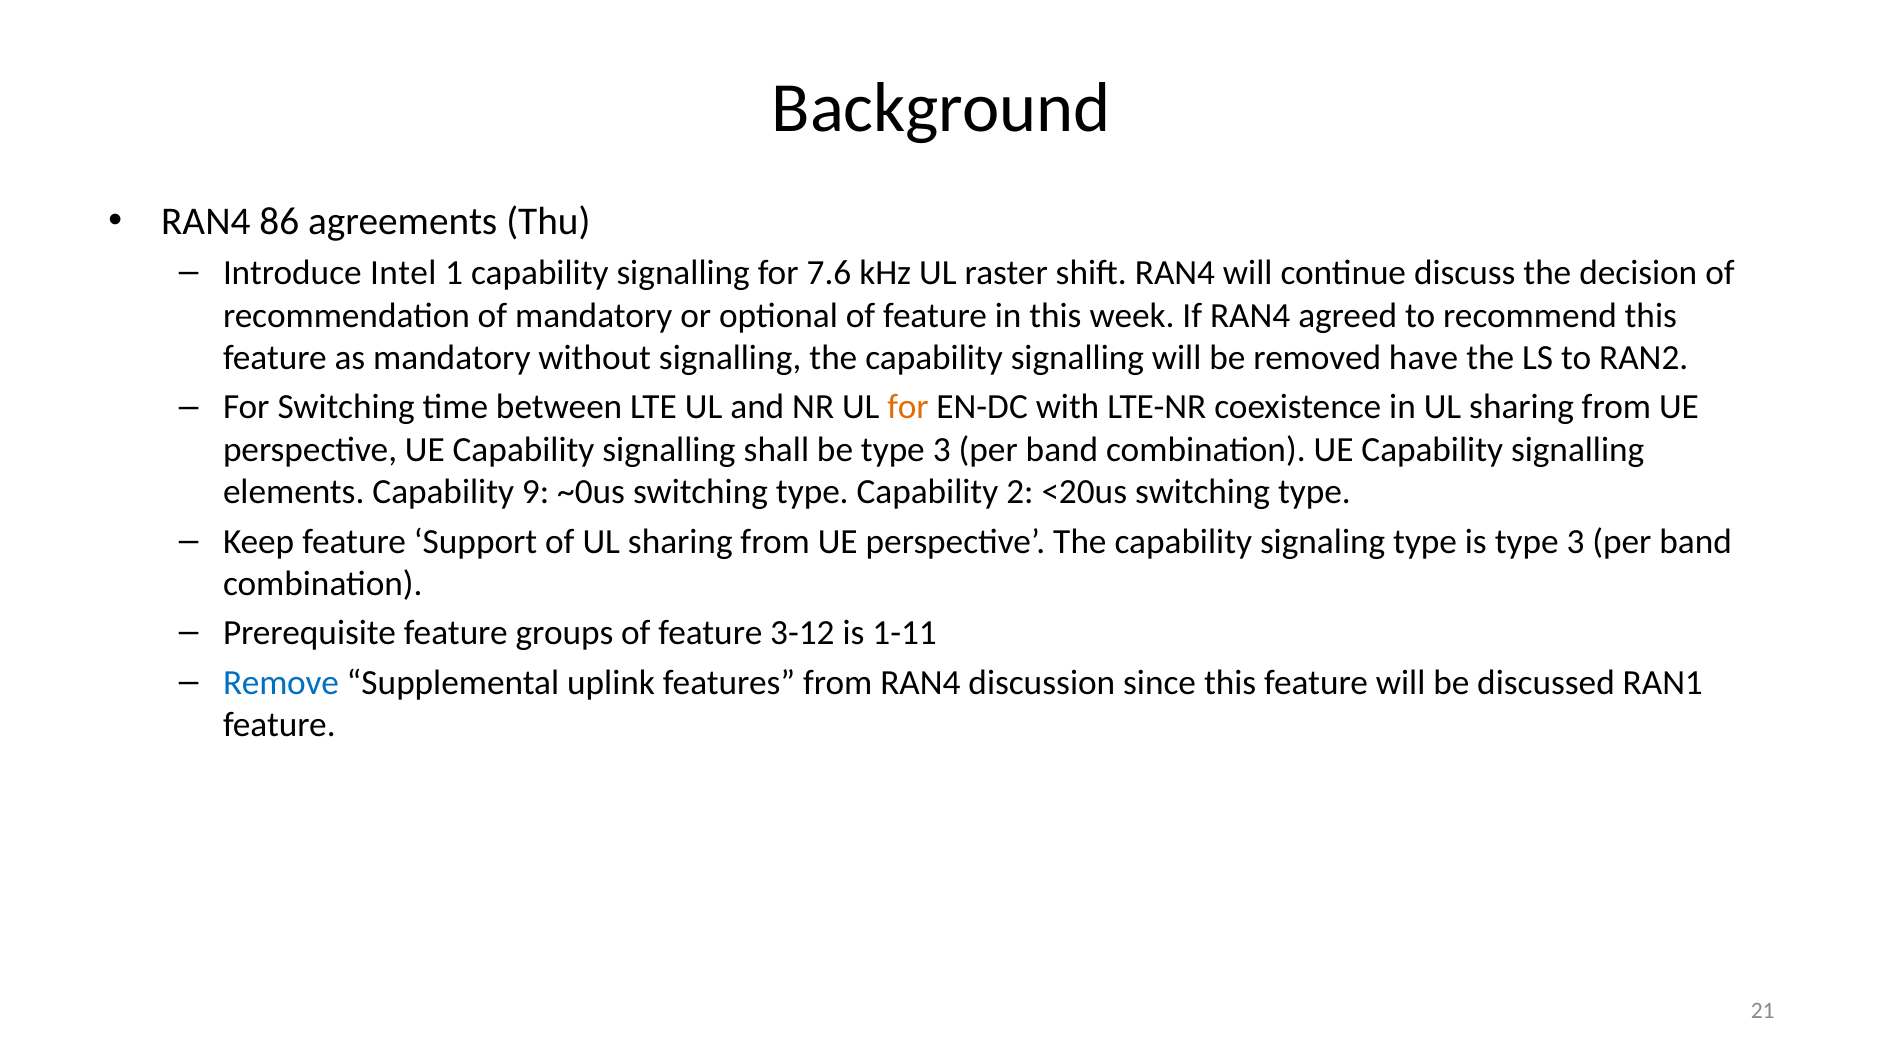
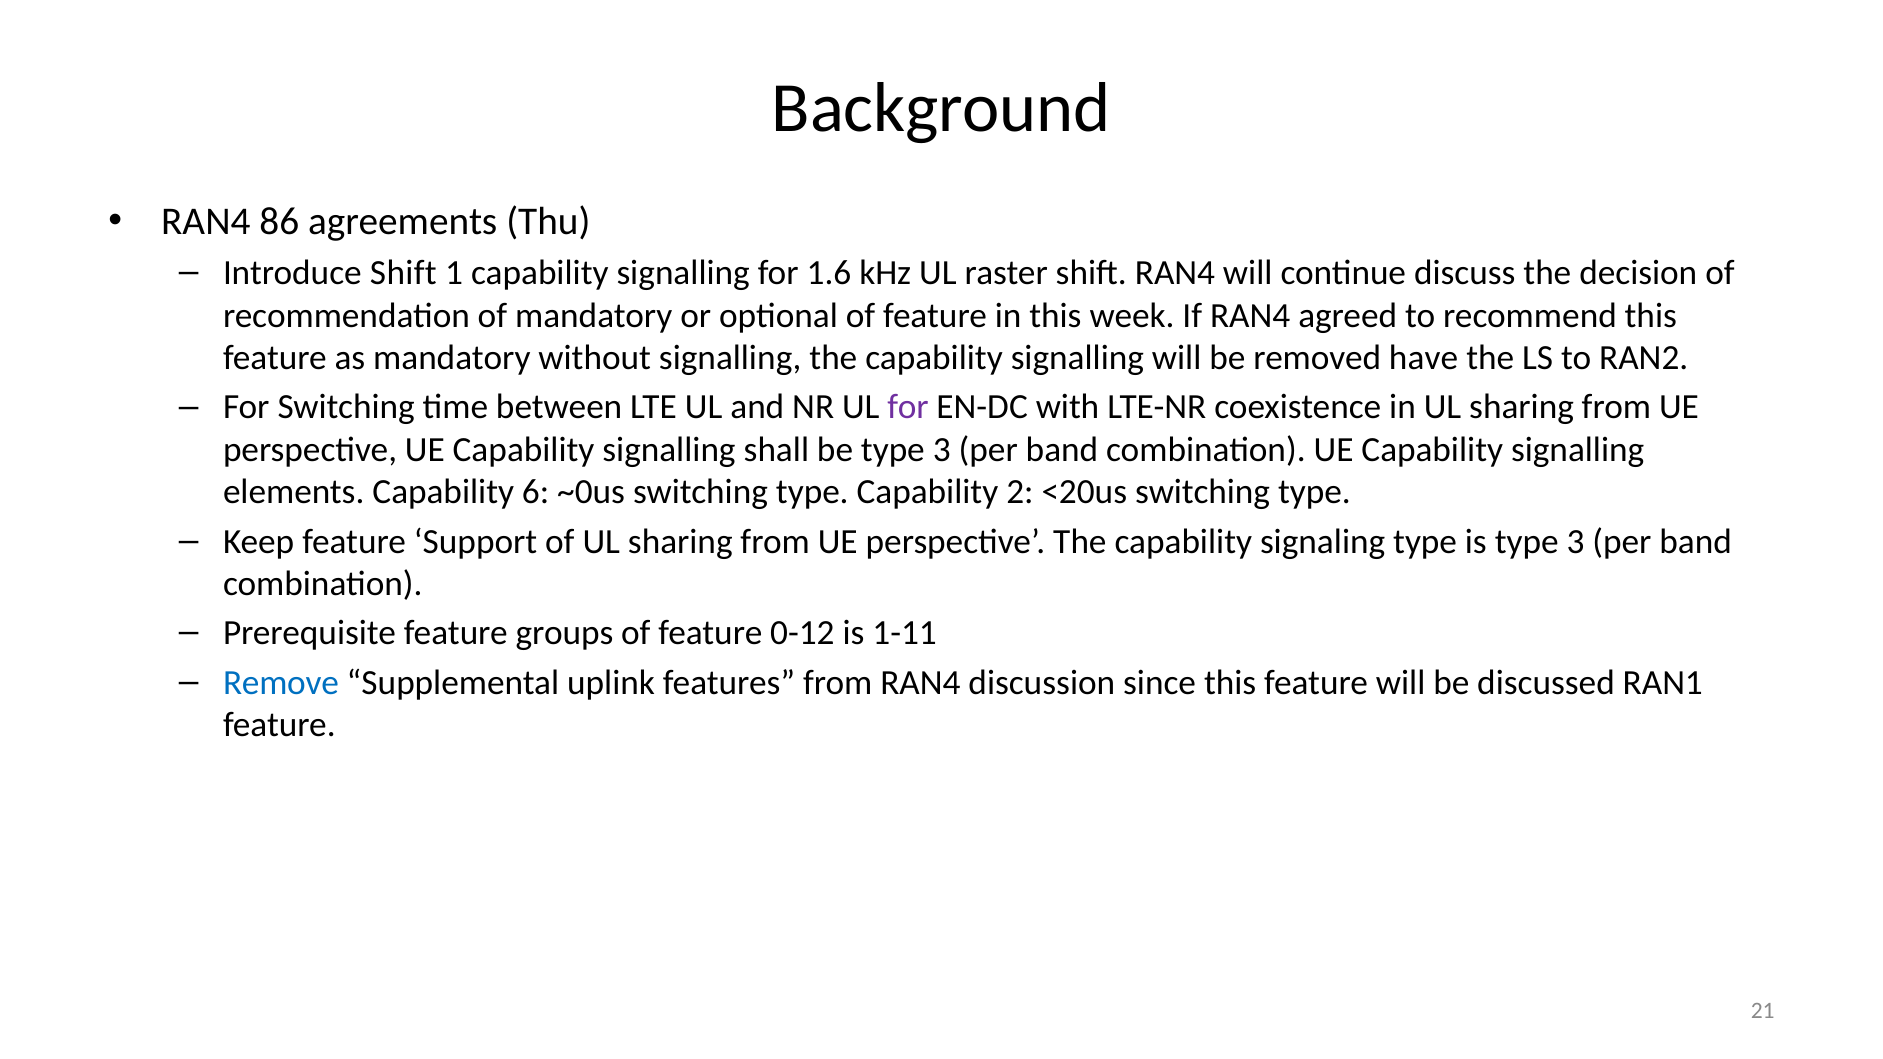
Introduce Intel: Intel -> Shift
7.6: 7.6 -> 1.6
for at (908, 407) colour: orange -> purple
9: 9 -> 6
3-12: 3-12 -> 0-12
